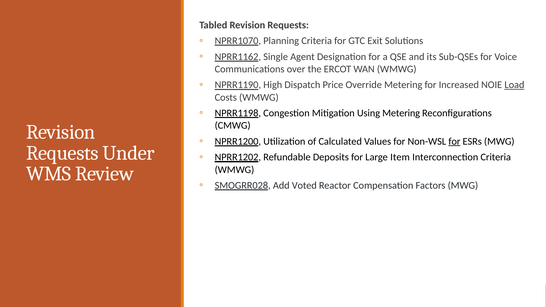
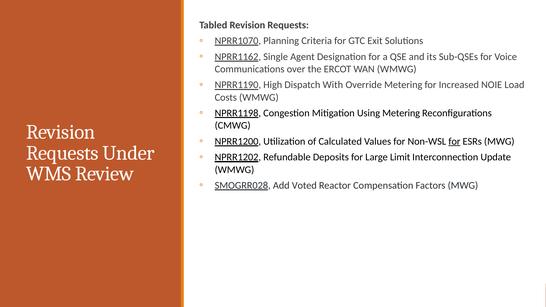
Price: Price -> With
Load underline: present -> none
Item: Item -> Limit
Interconnection Criteria: Criteria -> Update
